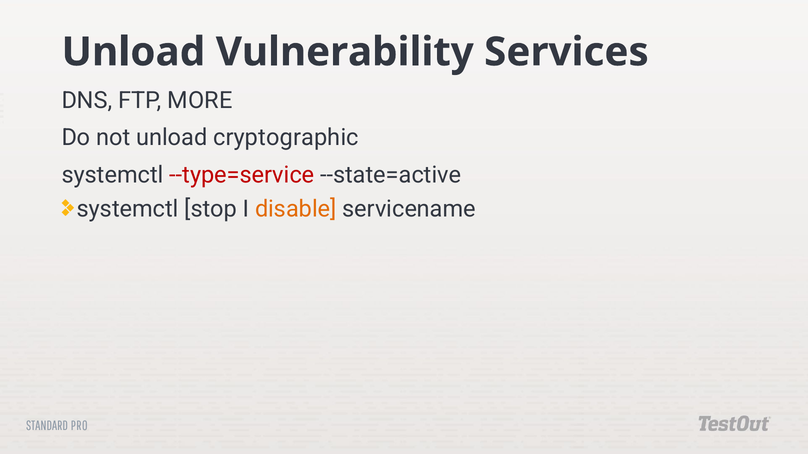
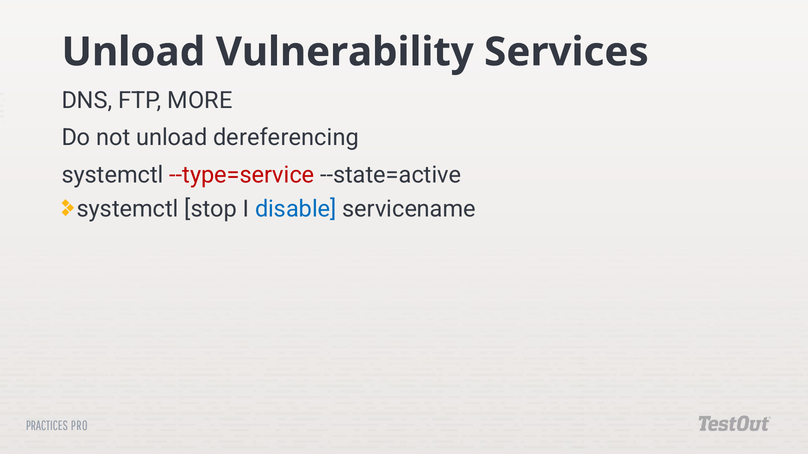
cryptographic: cryptographic -> dereferencing
disable colour: orange -> blue
STANDARD: STANDARD -> PRACTICES
